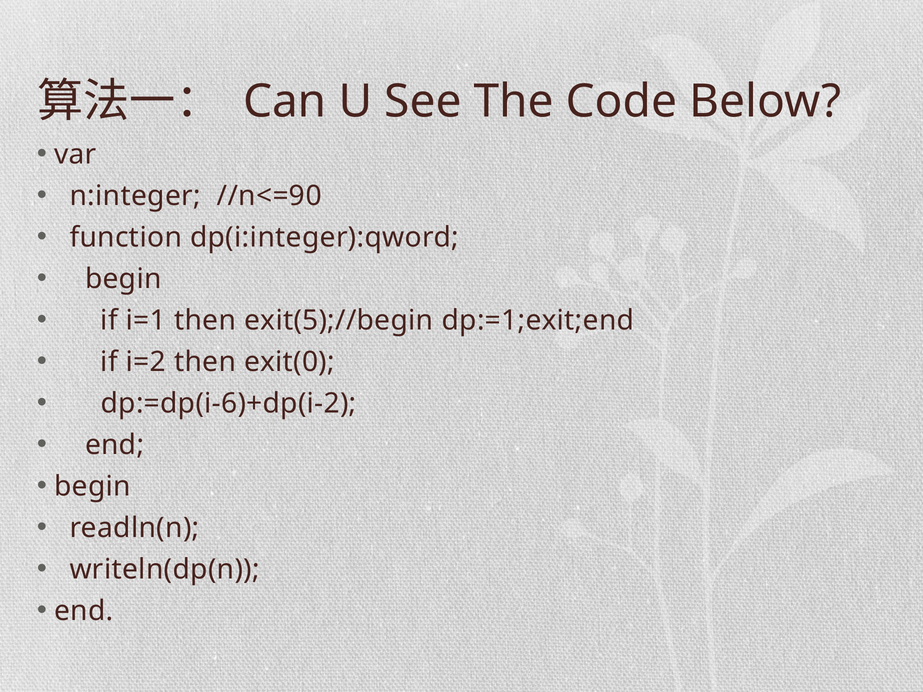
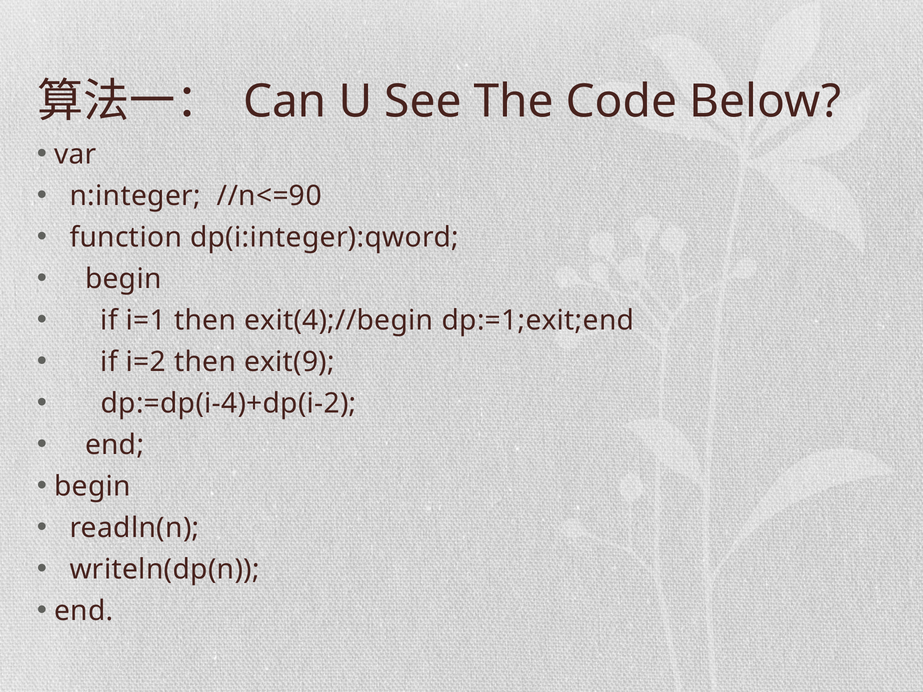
exit(5);//begin: exit(5);//begin -> exit(4);//begin
exit(0: exit(0 -> exit(9
dp:=dp(i-6)+dp(i-2: dp:=dp(i-6)+dp(i-2 -> dp:=dp(i-4)+dp(i-2
